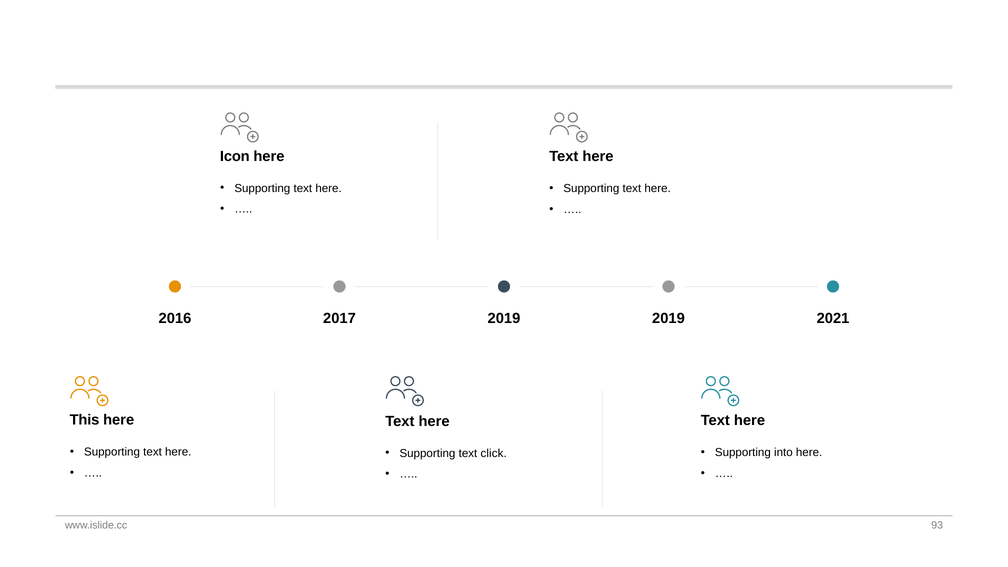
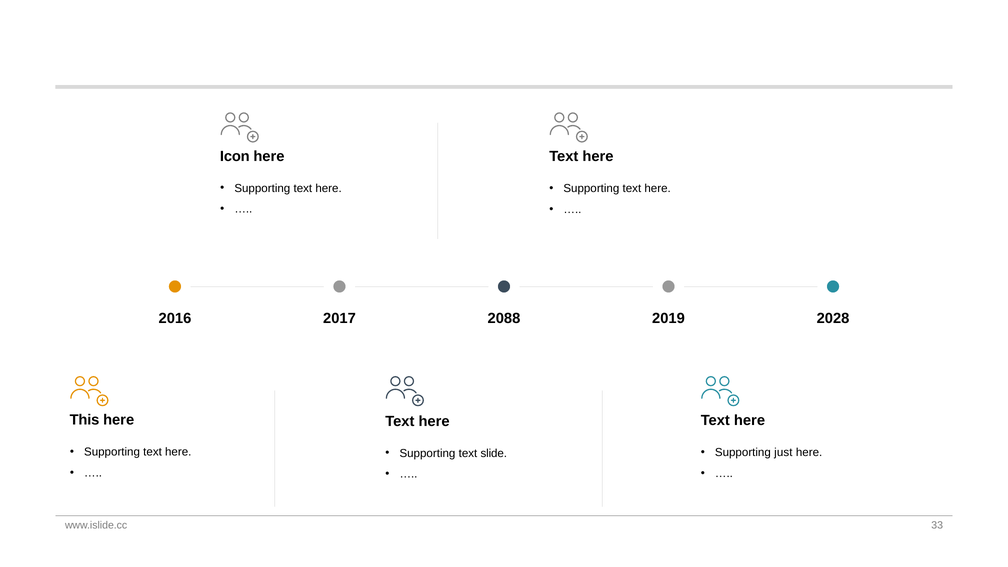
2017 2019: 2019 -> 2088
2021: 2021 -> 2028
into: into -> just
click: click -> slide
93: 93 -> 33
